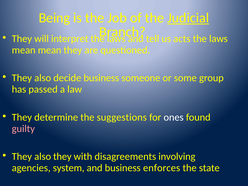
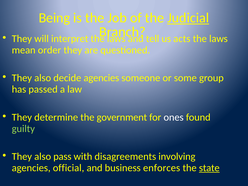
mean mean: mean -> order
decide business: business -> agencies
suggestions: suggestions -> government
guilty colour: pink -> light green
also they: they -> pass
system: system -> official
state underline: none -> present
